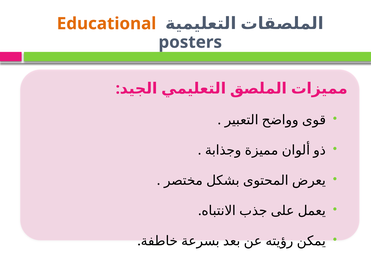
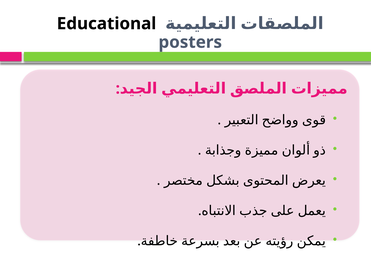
Educational colour: orange -> black
